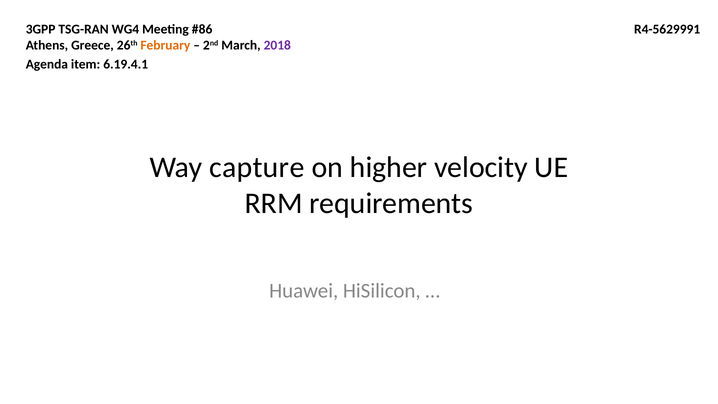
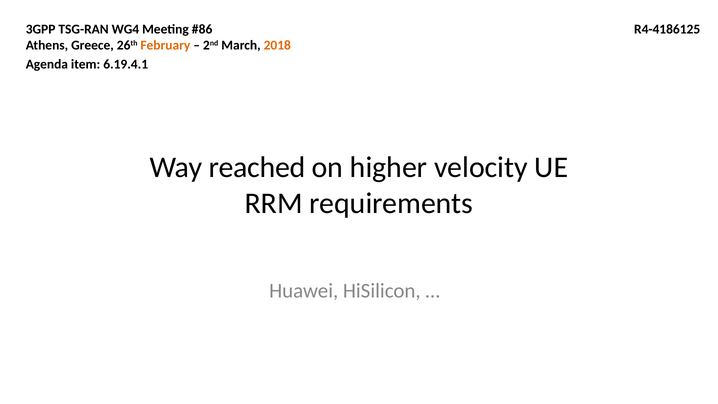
R4-5629991: R4-5629991 -> R4-4186125
2018 colour: purple -> orange
capture: capture -> reached
